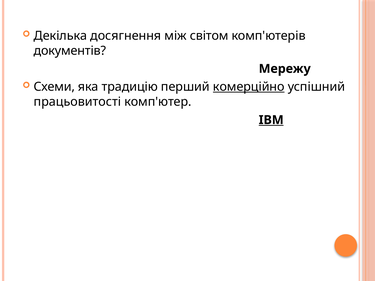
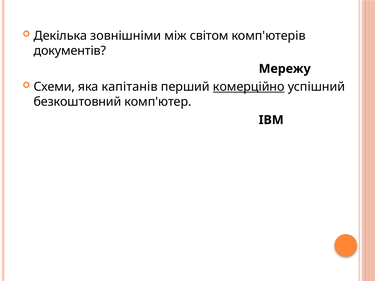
досягнення: досягнення -> зовнішніми
традицію: традицію -> капітанів
працьовитості: працьовитості -> безкоштовний
IBM underline: present -> none
